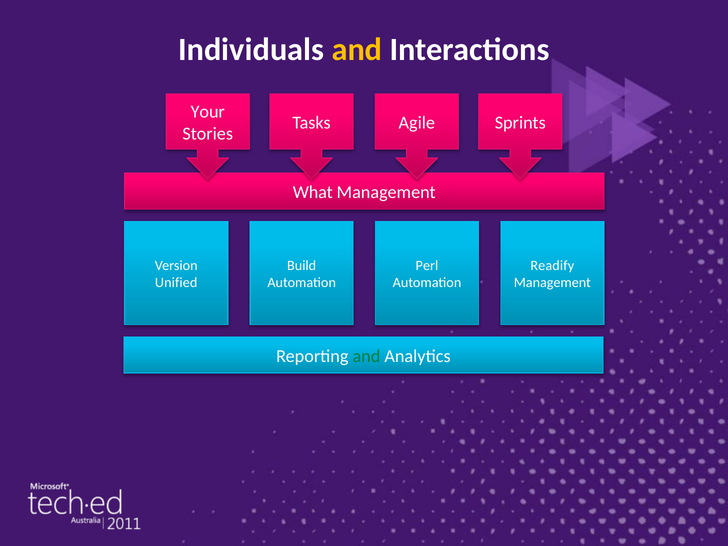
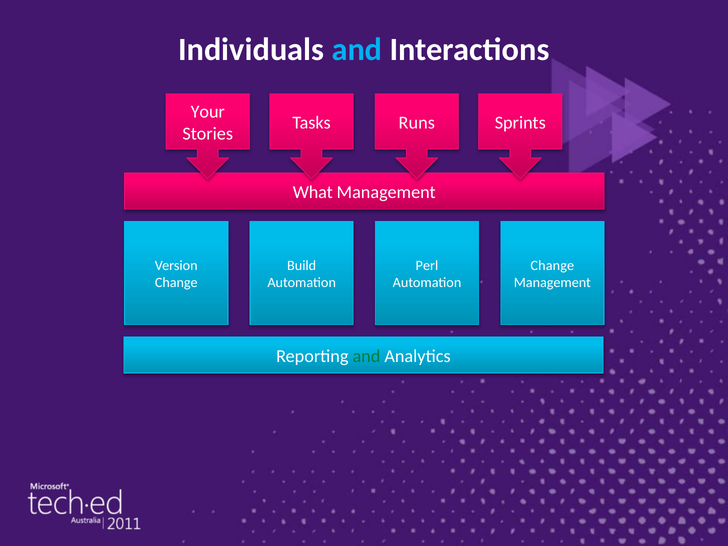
and at (357, 50) colour: yellow -> light blue
Agile: Agile -> Runs
Readify at (552, 265): Readify -> Change
Unified at (176, 282): Unified -> Change
